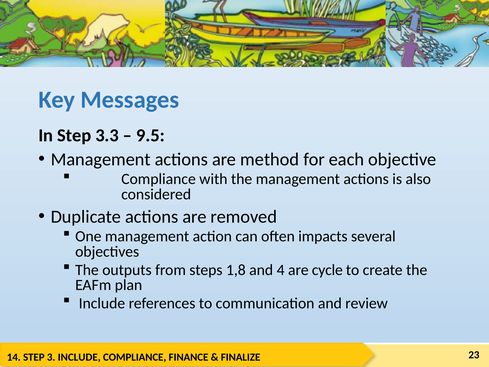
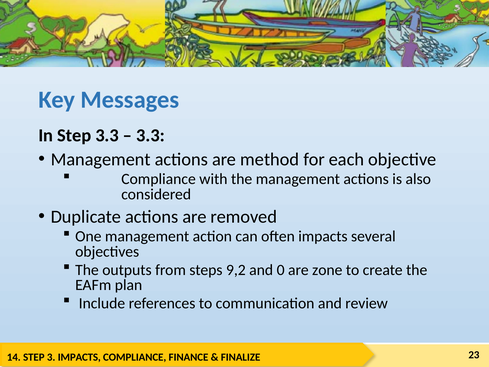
9.5 at (151, 135): 9.5 -> 3.3
1,8: 1,8 -> 9,2
4: 4 -> 0
cycle: cycle -> zone
3 INCLUDE: INCLUDE -> IMPACTS
